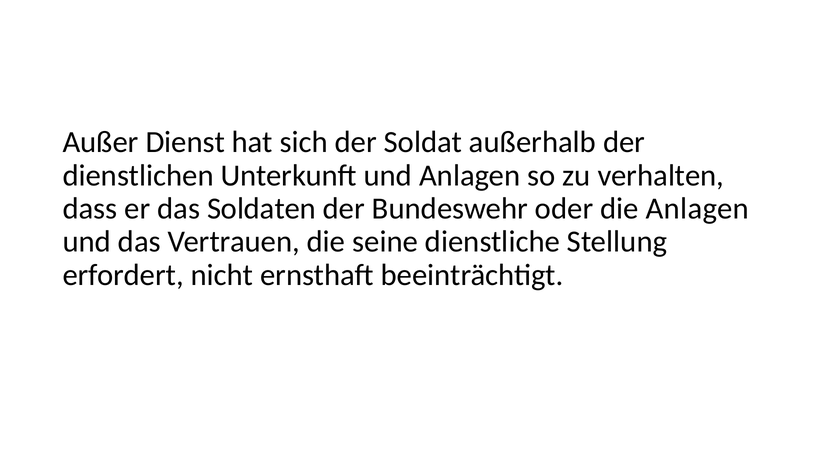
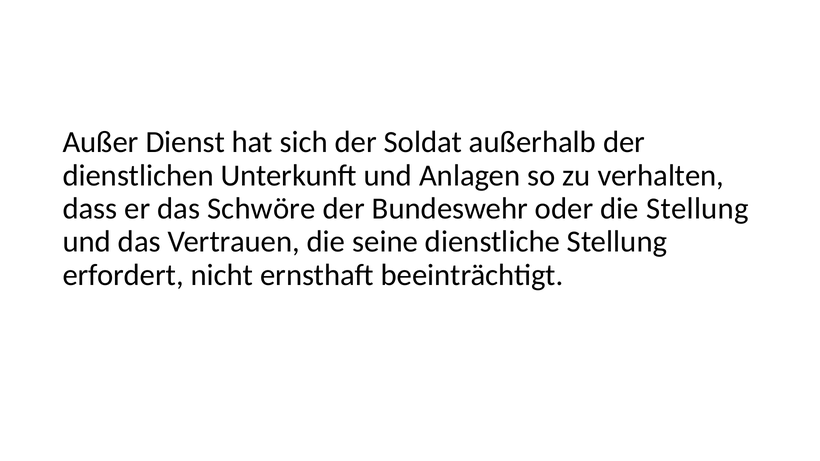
Soldaten: Soldaten -> Schwöre
die Anlagen: Anlagen -> Stellung
